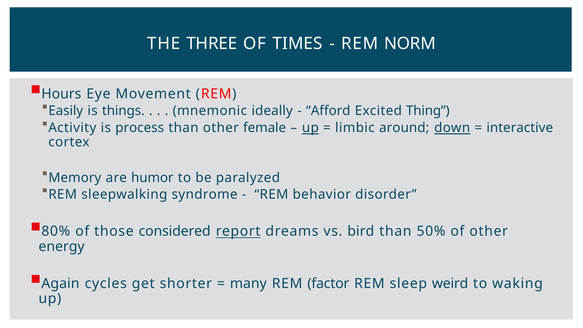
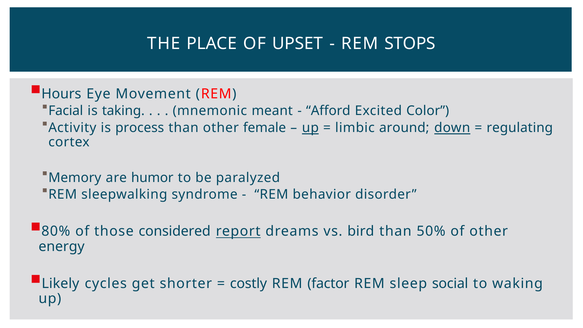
THREE: THREE -> PLACE
TIMES: TIMES -> UPSET
NORM: NORM -> STOPS
Easily: Easily -> Facial
things: things -> taking
ideally: ideally -> meant
Thing: Thing -> Color
interactive: interactive -> regulating
Again: Again -> Likely
many: many -> costly
weird: weird -> social
